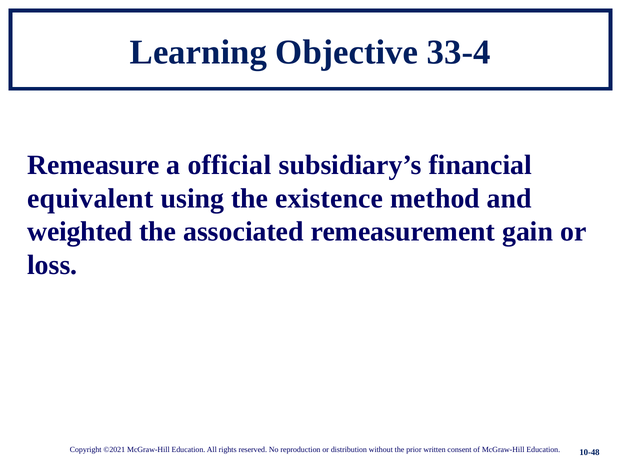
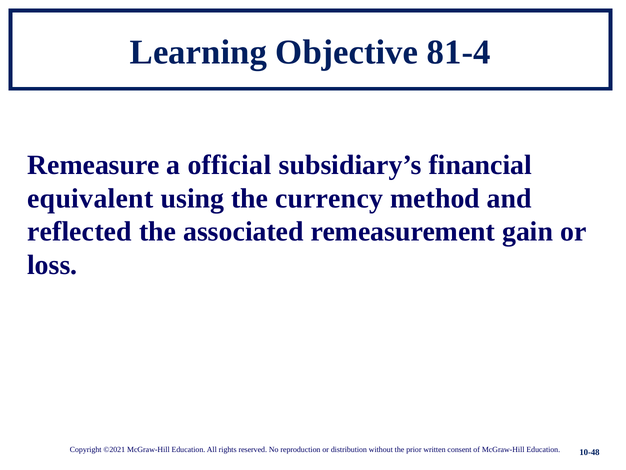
33-4: 33-4 -> 81-4
existence: existence -> currency
weighted: weighted -> reflected
